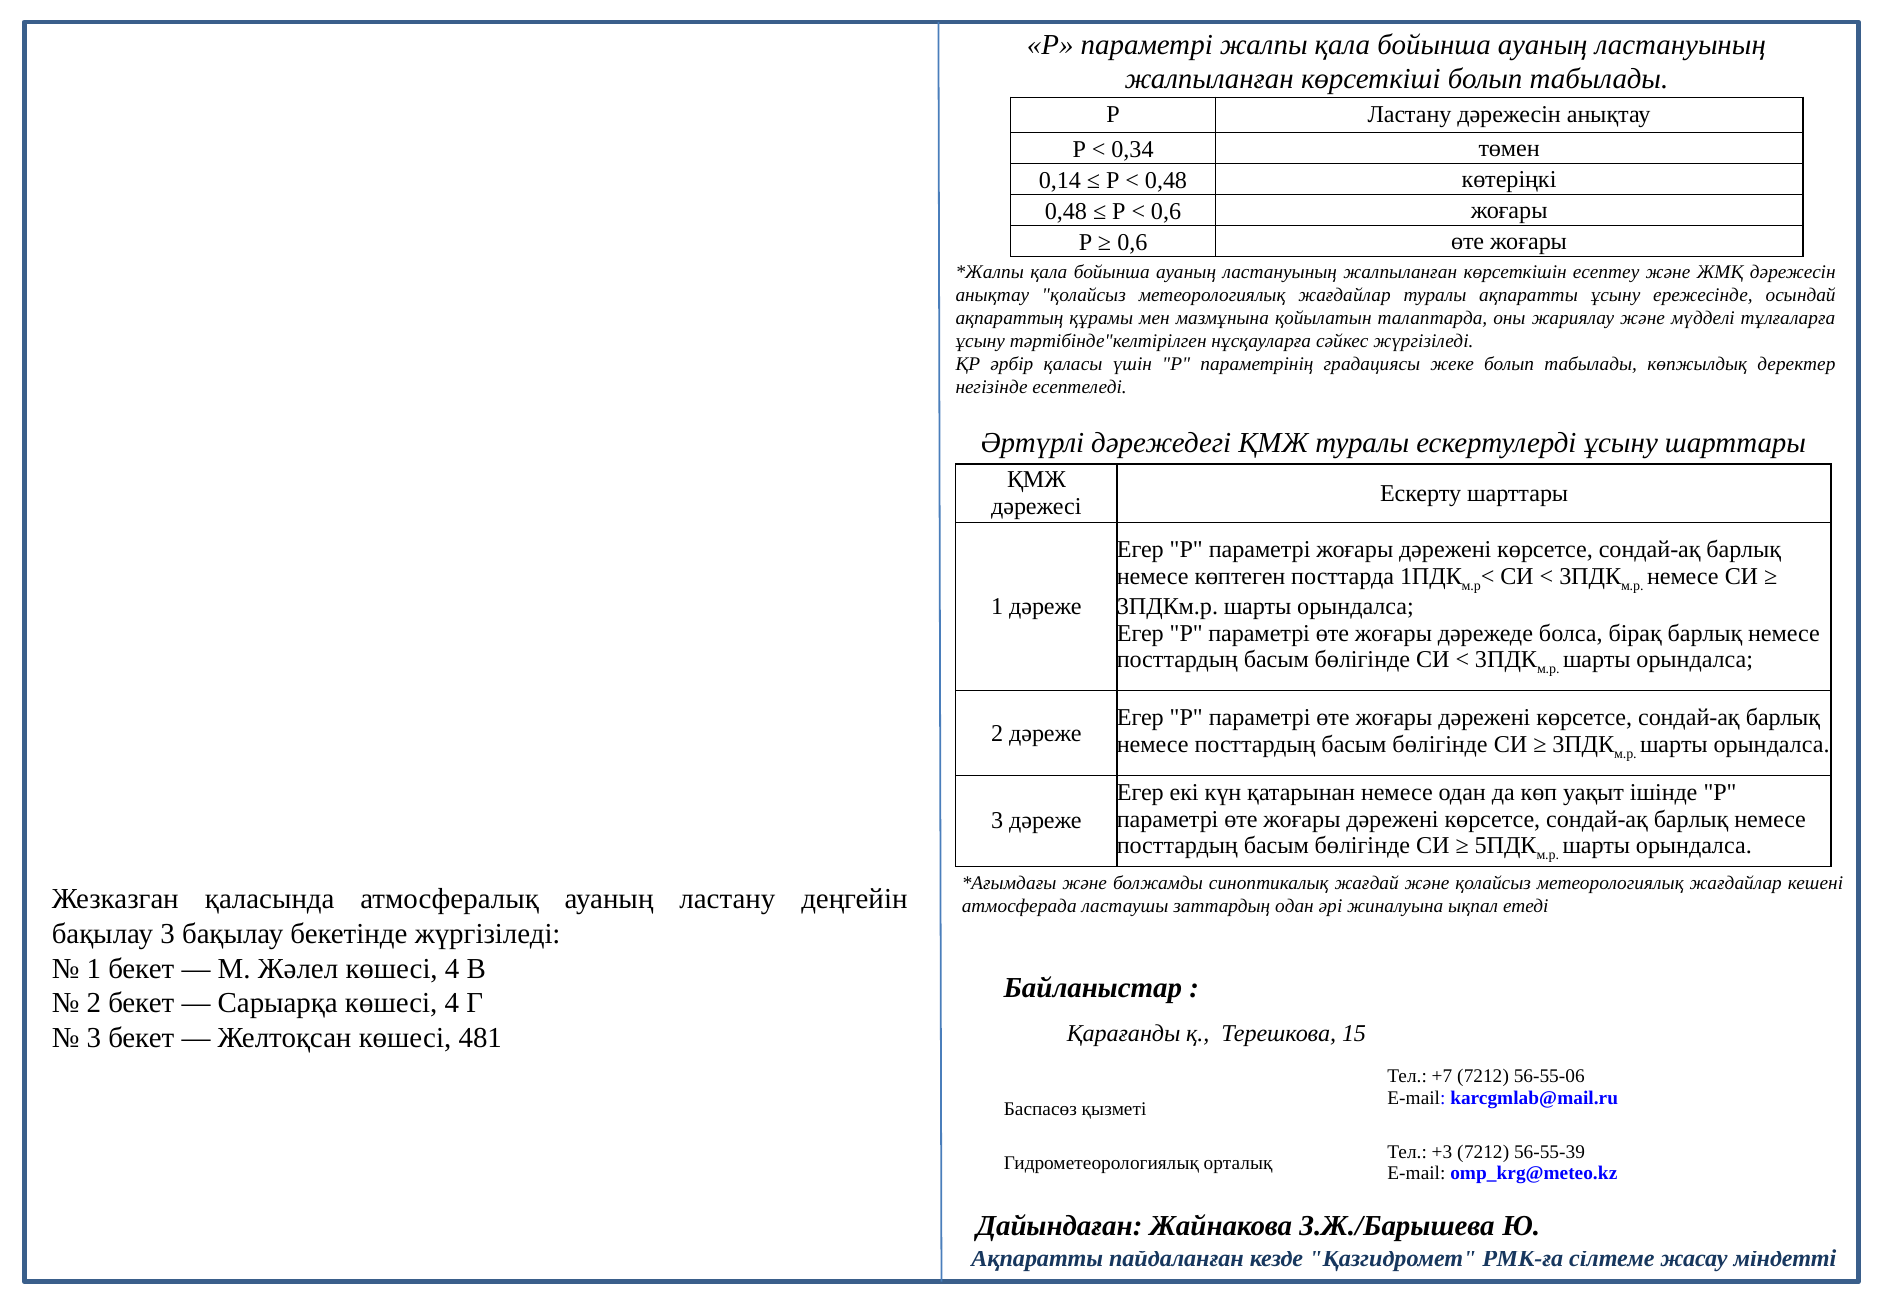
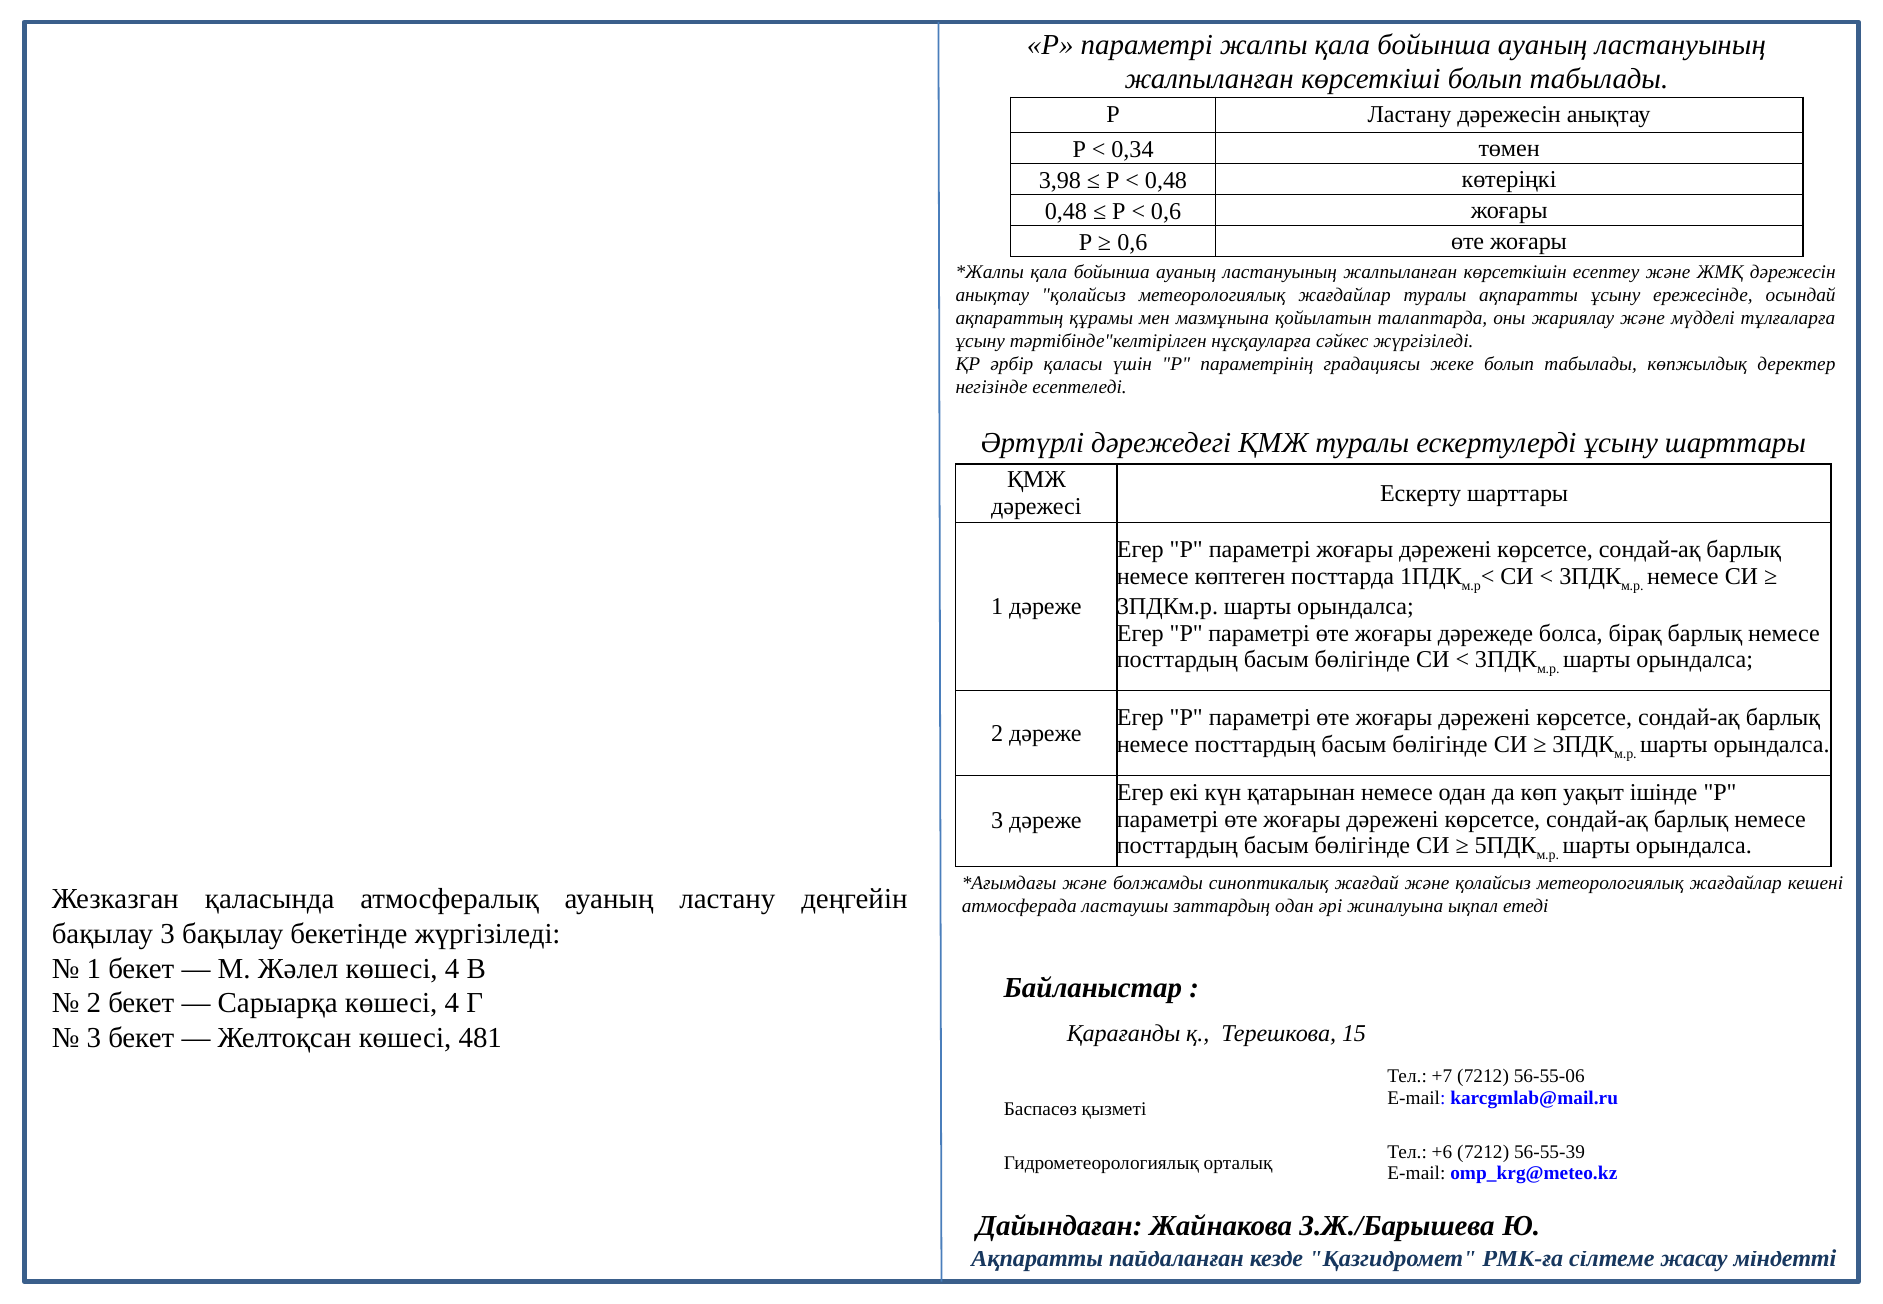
0,14: 0,14 -> 3,98
+3: +3 -> +6
